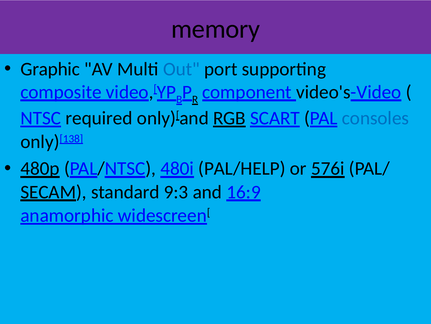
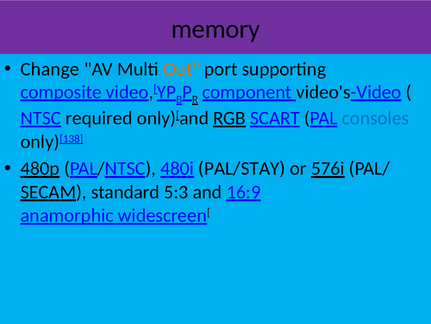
Graphic: Graphic -> Change
Out colour: blue -> orange
PAL/HELP: PAL/HELP -> PAL/STAY
9:3: 9:3 -> 5:3
